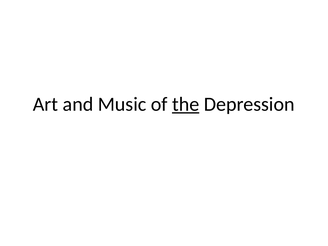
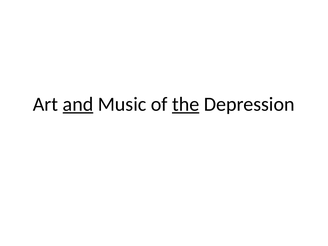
and underline: none -> present
